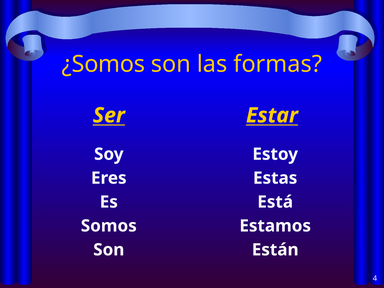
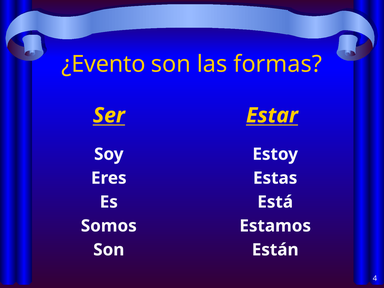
¿Somos: ¿Somos -> ¿Evento
